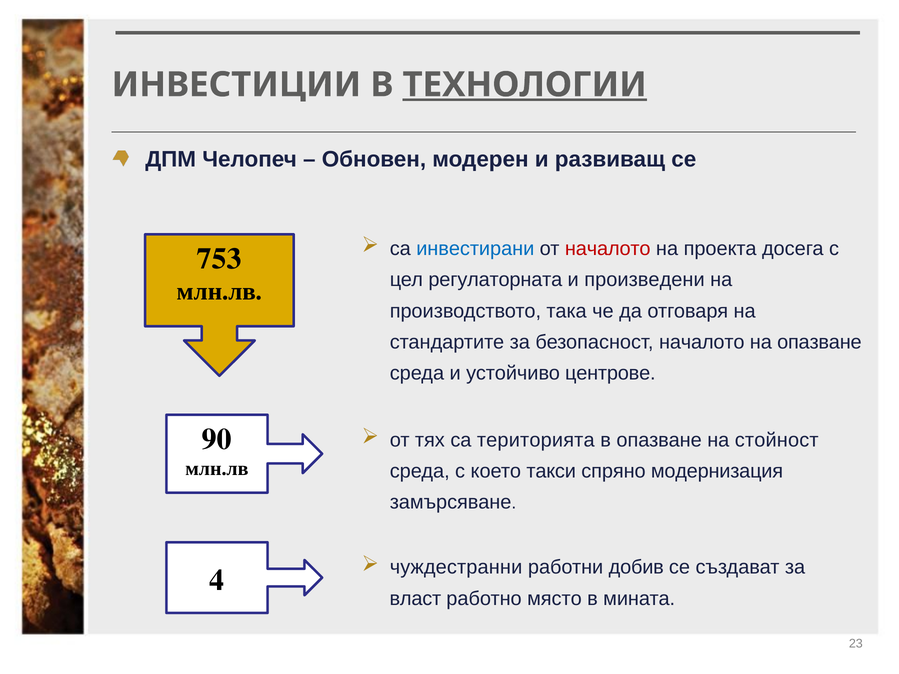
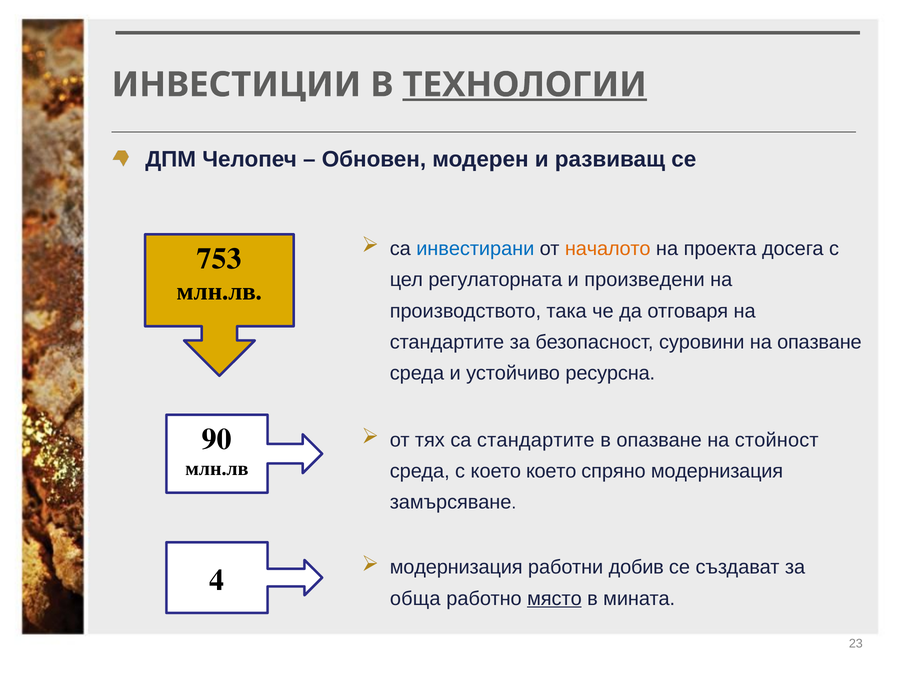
началото at (608, 249) colour: red -> orange
безопасност началото: началото -> суровини
центрове: центрове -> ресурсна
са територията: територията -> стандартите
което такси: такси -> което
чуждестранни at (456, 567): чуждестранни -> модернизация
власт: власт -> обща
място underline: none -> present
